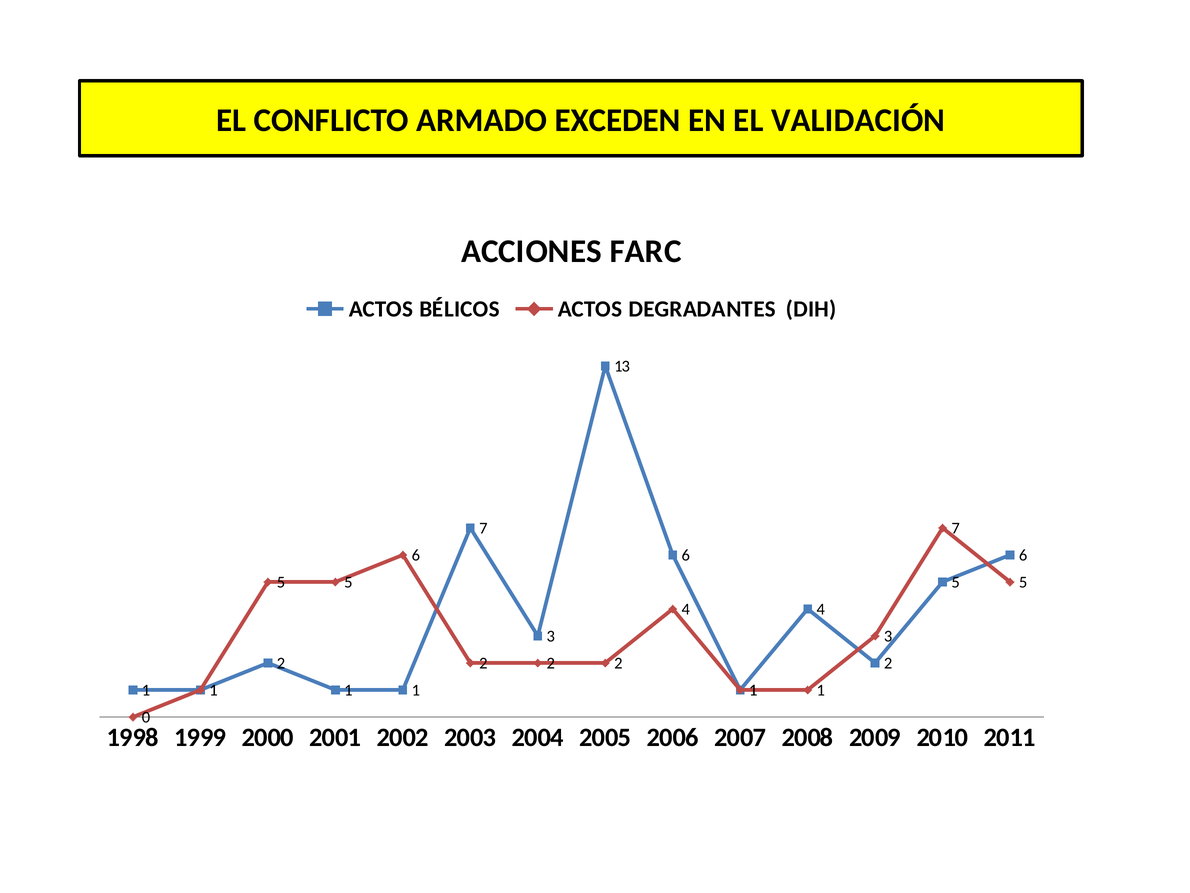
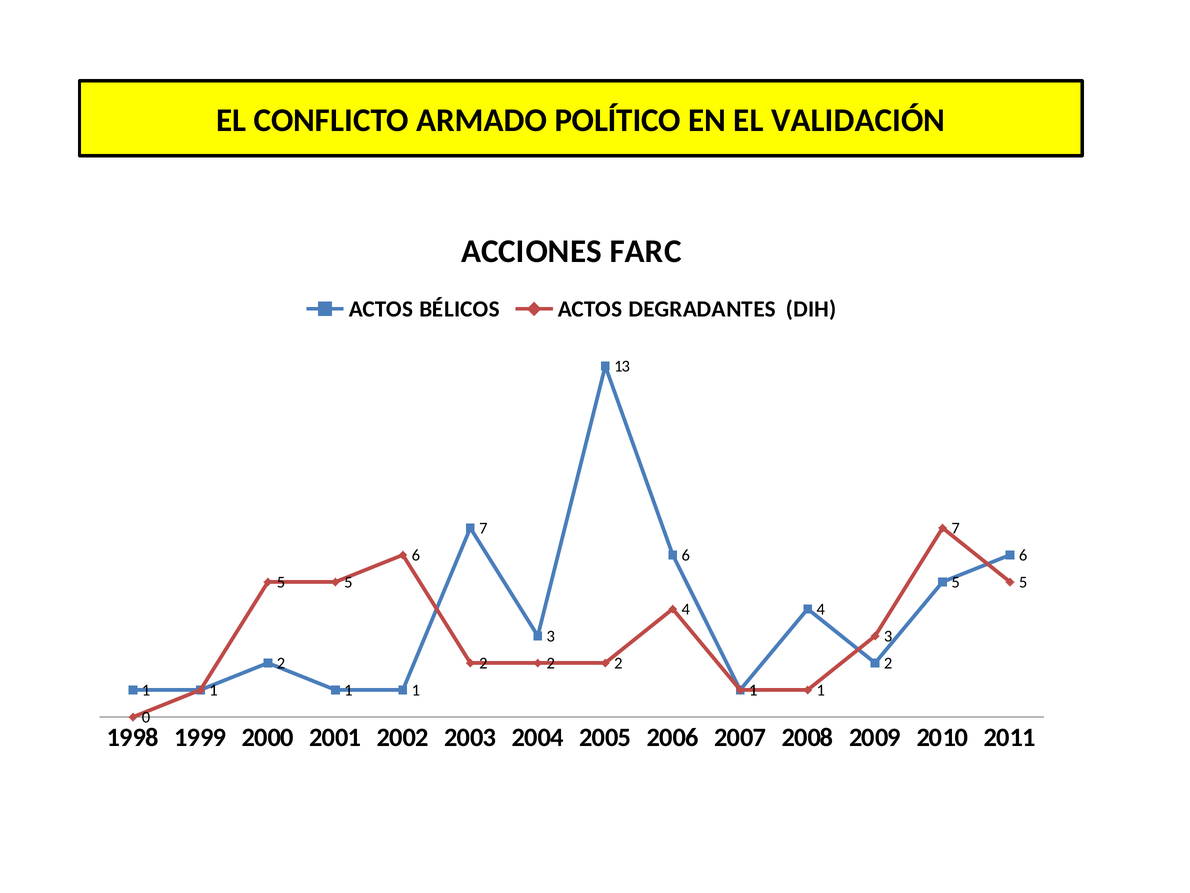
EXCEDEN: EXCEDEN -> POLÍTICO
